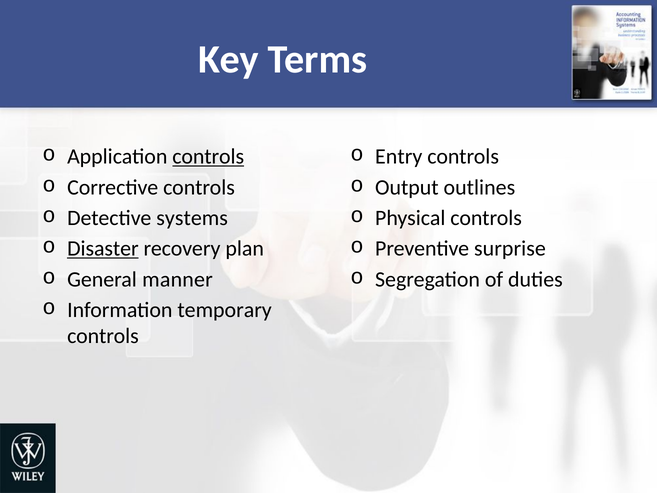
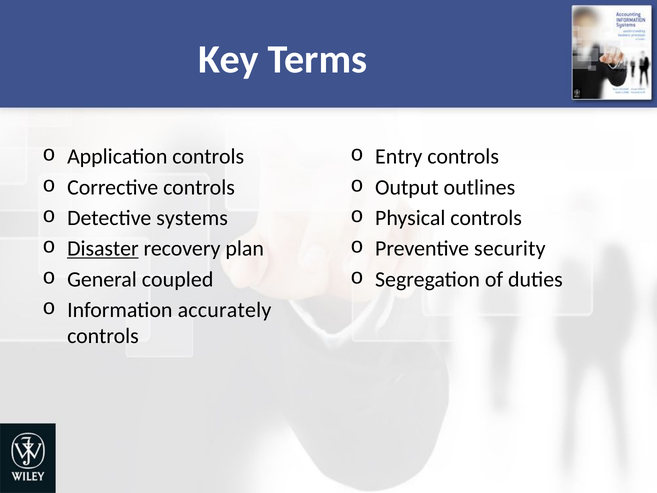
controls at (208, 157) underline: present -> none
surprise: surprise -> security
manner: manner -> coupled
temporary: temporary -> accurately
